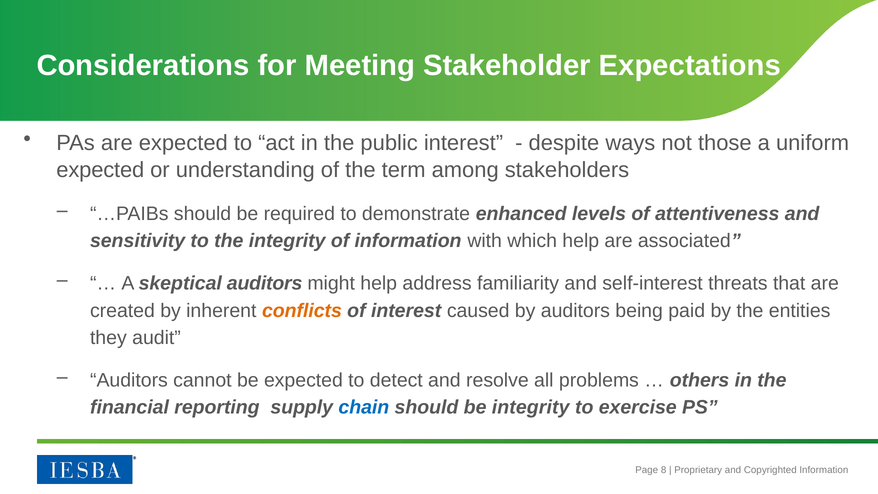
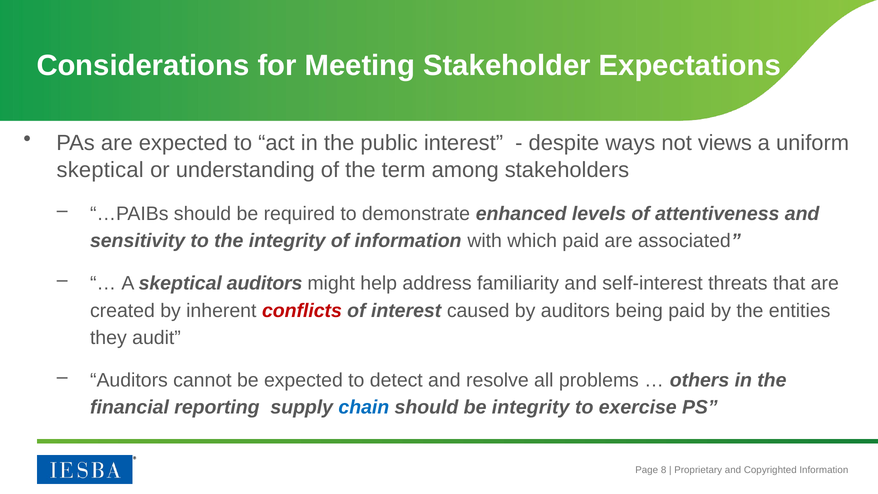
those: those -> views
expected at (100, 170): expected -> skeptical
which help: help -> paid
conflicts colour: orange -> red
